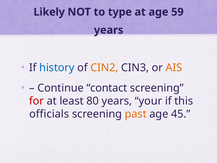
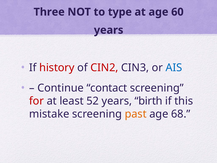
Likely: Likely -> Three
59: 59 -> 60
history colour: blue -> red
CIN2 colour: orange -> red
AIS colour: orange -> blue
80: 80 -> 52
your: your -> birth
officials: officials -> mistake
45: 45 -> 68
